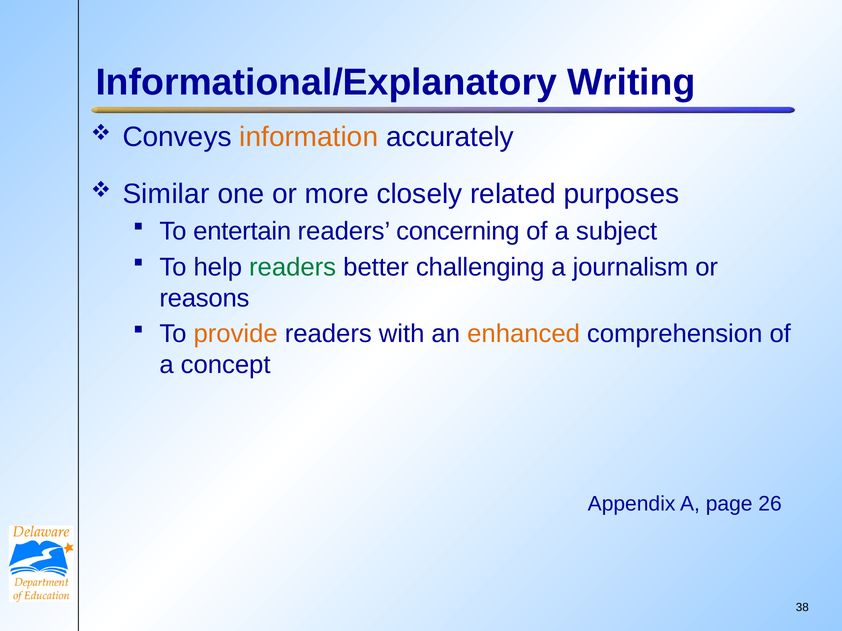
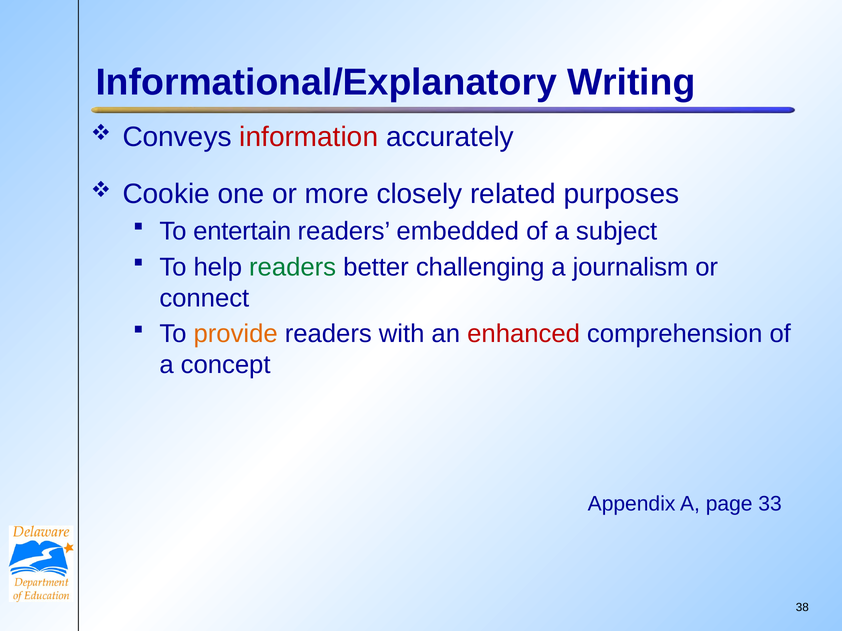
information colour: orange -> red
Similar: Similar -> Cookie
concerning: concerning -> embedded
reasons: reasons -> connect
enhanced colour: orange -> red
26: 26 -> 33
